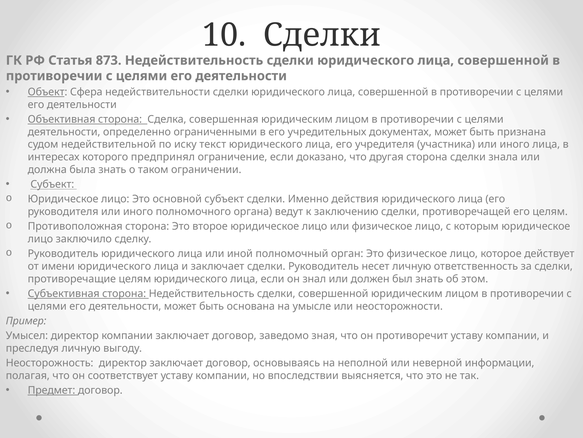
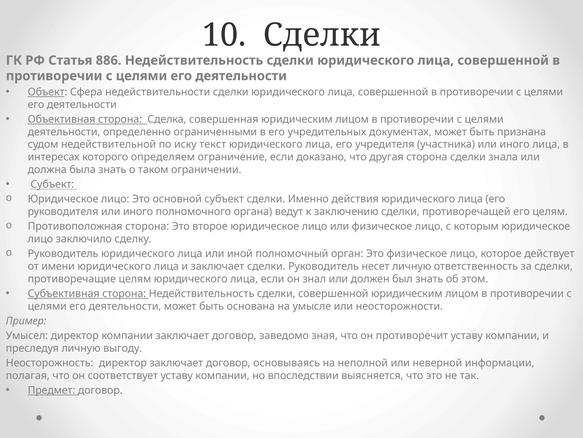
873: 873 -> 886
предпринял: предпринял -> определяем
